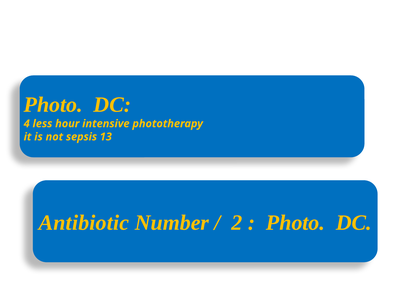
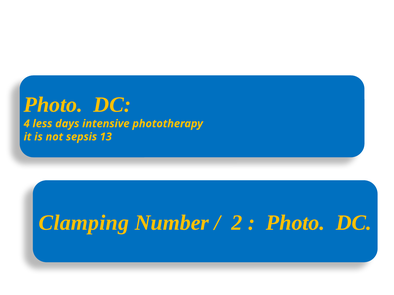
hour: hour -> days
Antibiotic: Antibiotic -> Clamping
